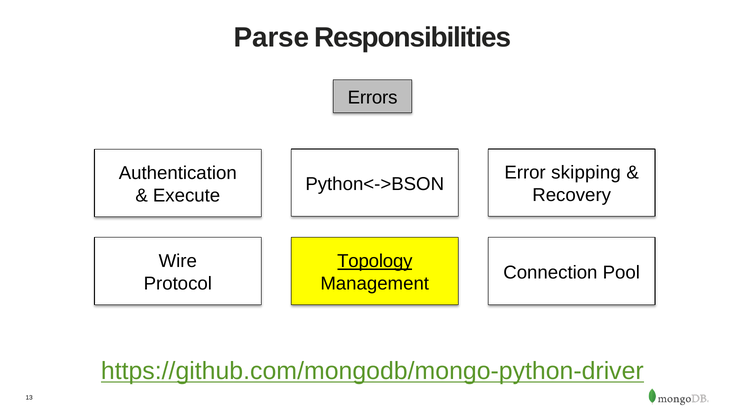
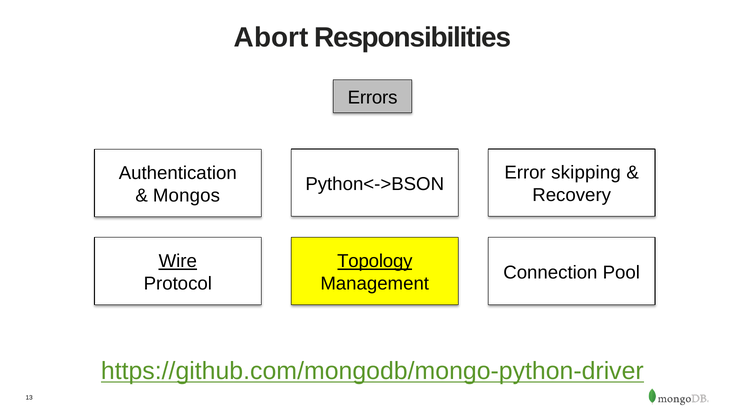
Parse: Parse -> Abort
Execute: Execute -> Mongos
Wire underline: none -> present
